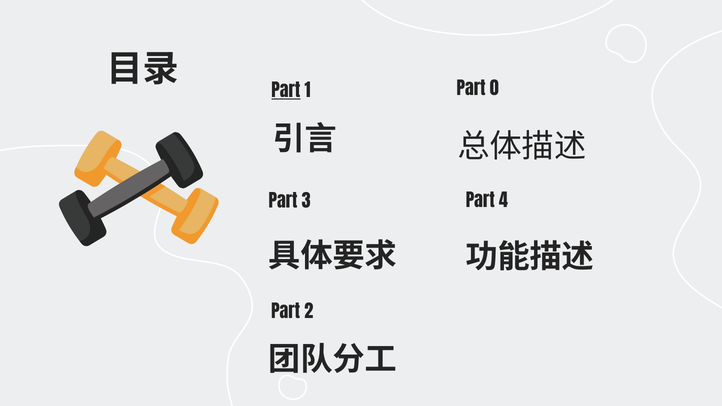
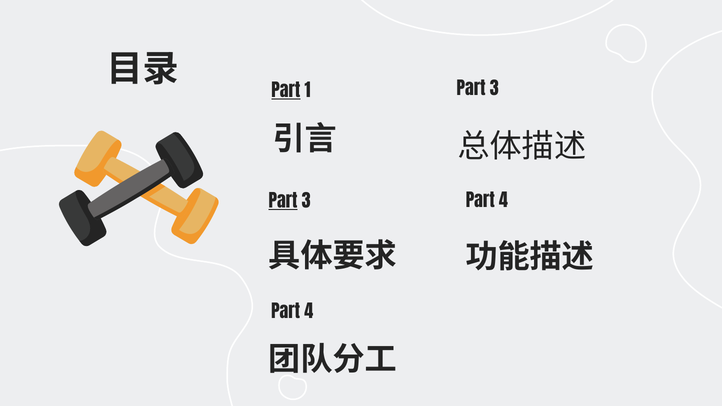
1 Part 0: 0 -> 3
Part at (283, 202) underline: none -> present
2 at (309, 313): 2 -> 4
